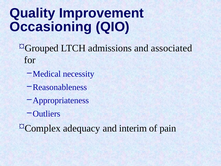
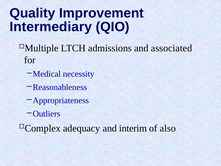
Occasioning: Occasioning -> Intermediary
Grouped: Grouped -> Multiple
pain: pain -> also
